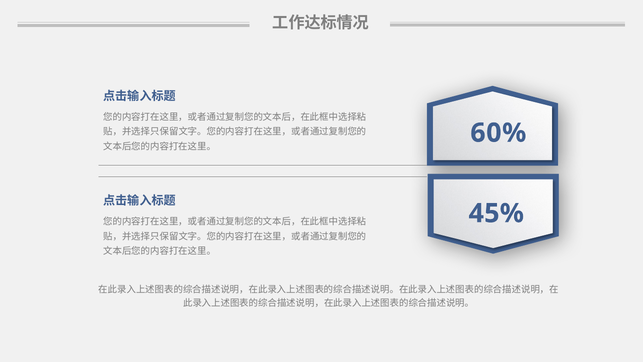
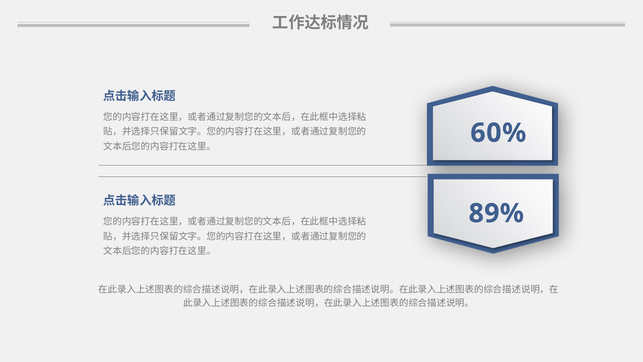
45%: 45% -> 89%
